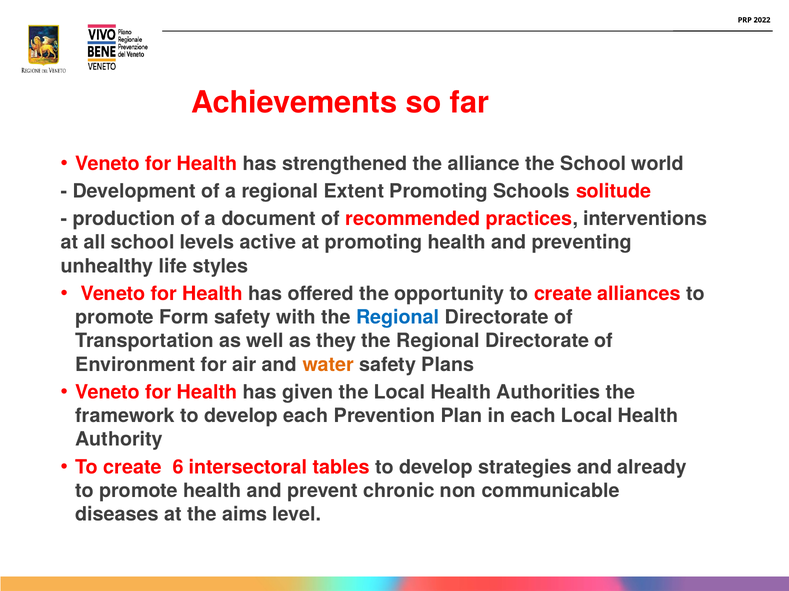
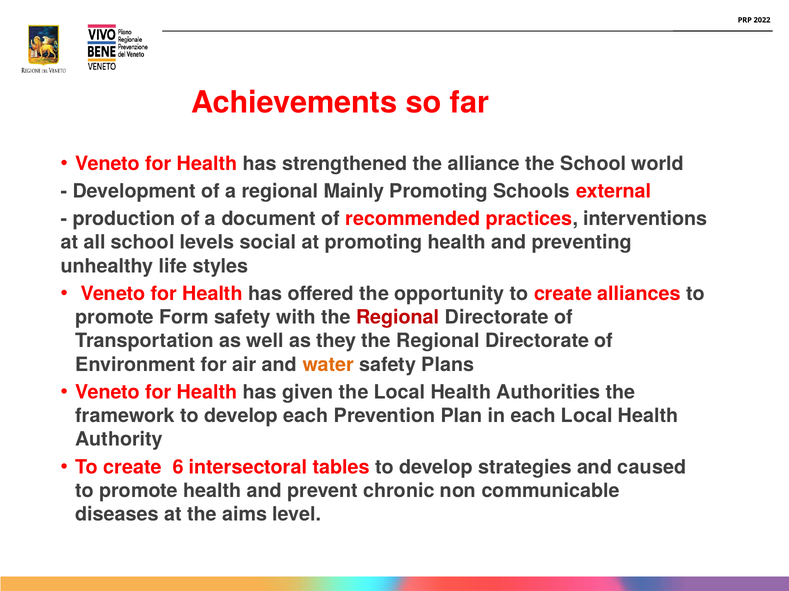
Extent: Extent -> Mainly
solitude: solitude -> external
active: active -> social
Regional at (398, 318) colour: blue -> red
already: already -> caused
